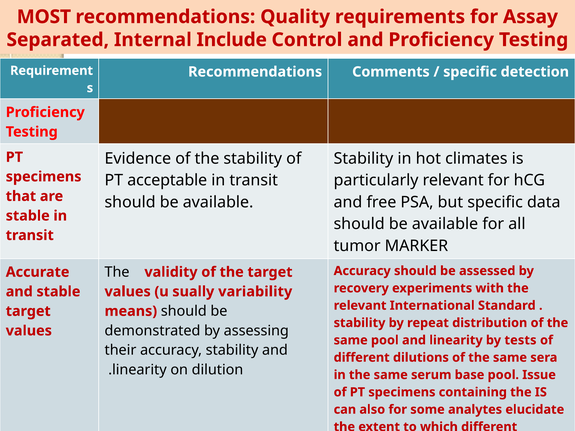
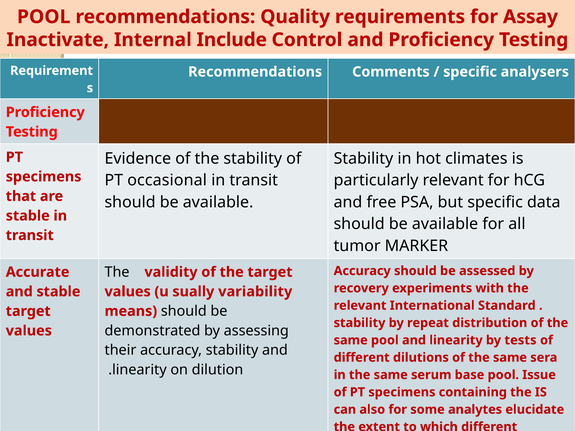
MOST at (44, 17): MOST -> POOL
Separated: Separated -> Inactivate
detection: detection -> analysers
acceptable: acceptable -> occasional
